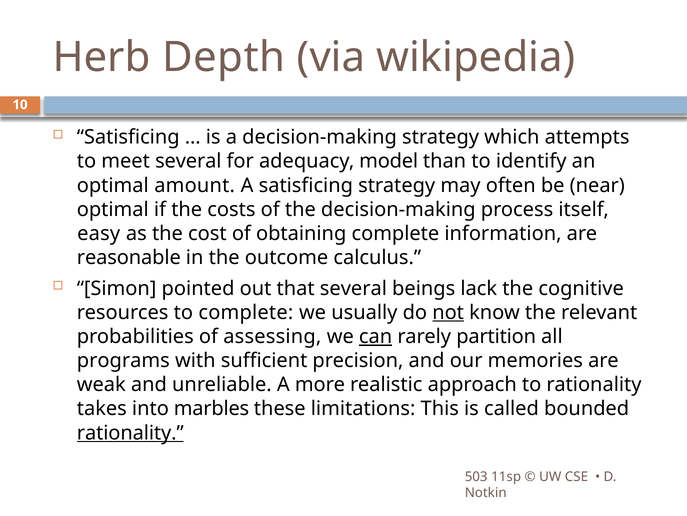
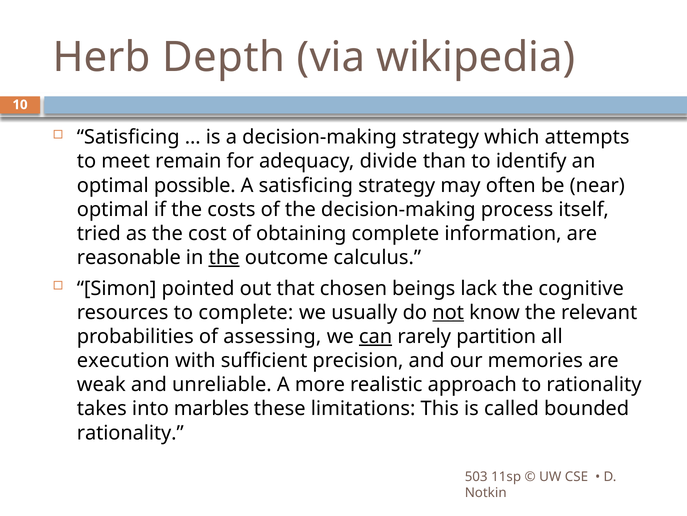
meet several: several -> remain
model: model -> divide
amount: amount -> possible
easy: easy -> tried
the at (224, 257) underline: none -> present
that several: several -> chosen
programs: programs -> execution
rationality at (130, 432) underline: present -> none
